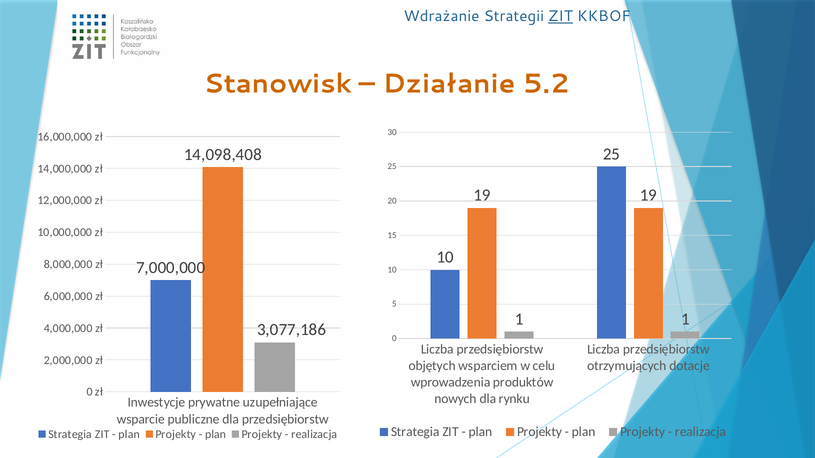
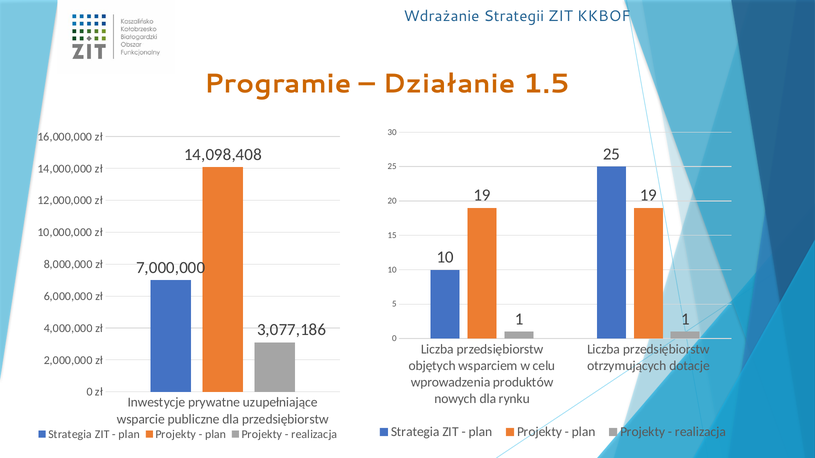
ZIT at (561, 16) underline: present -> none
Stanowisk: Stanowisk -> Programie
5.2: 5.2 -> 1.5
